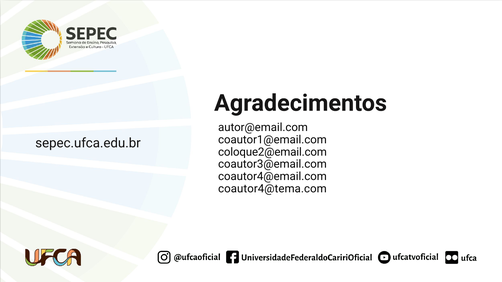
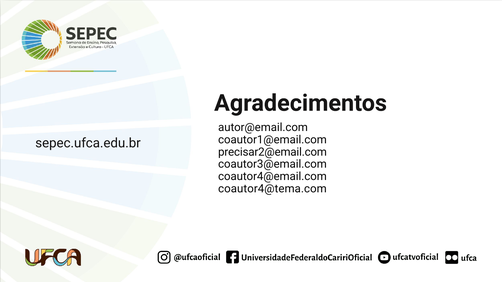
coloque2@email.com: coloque2@email.com -> precisar2@email.com
